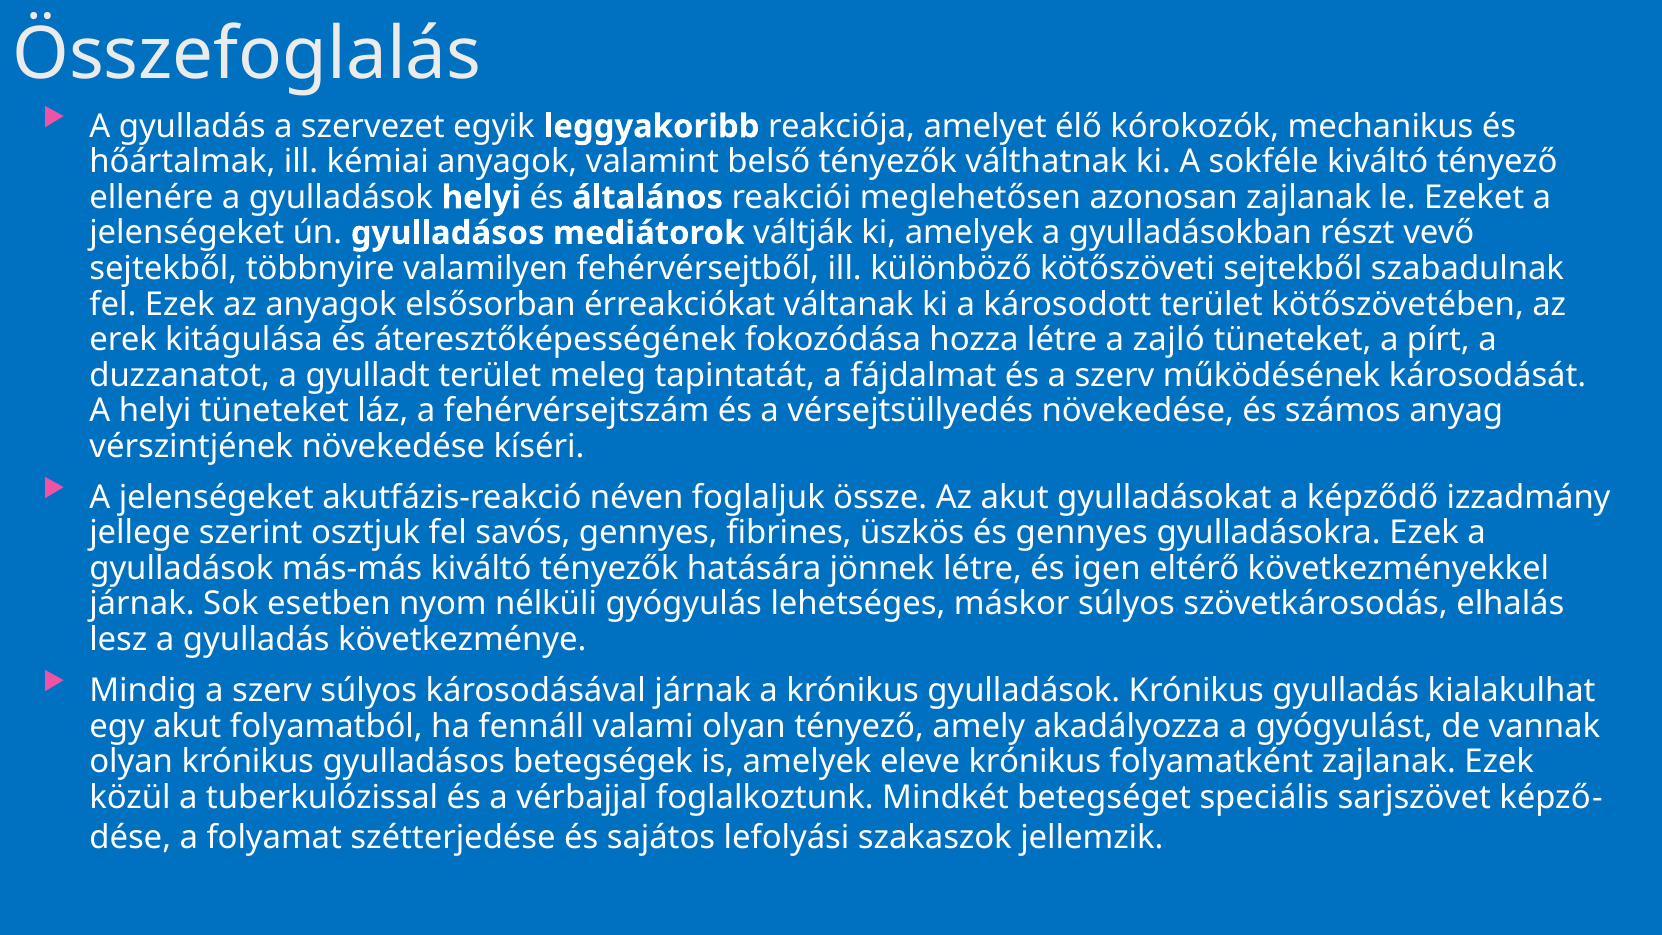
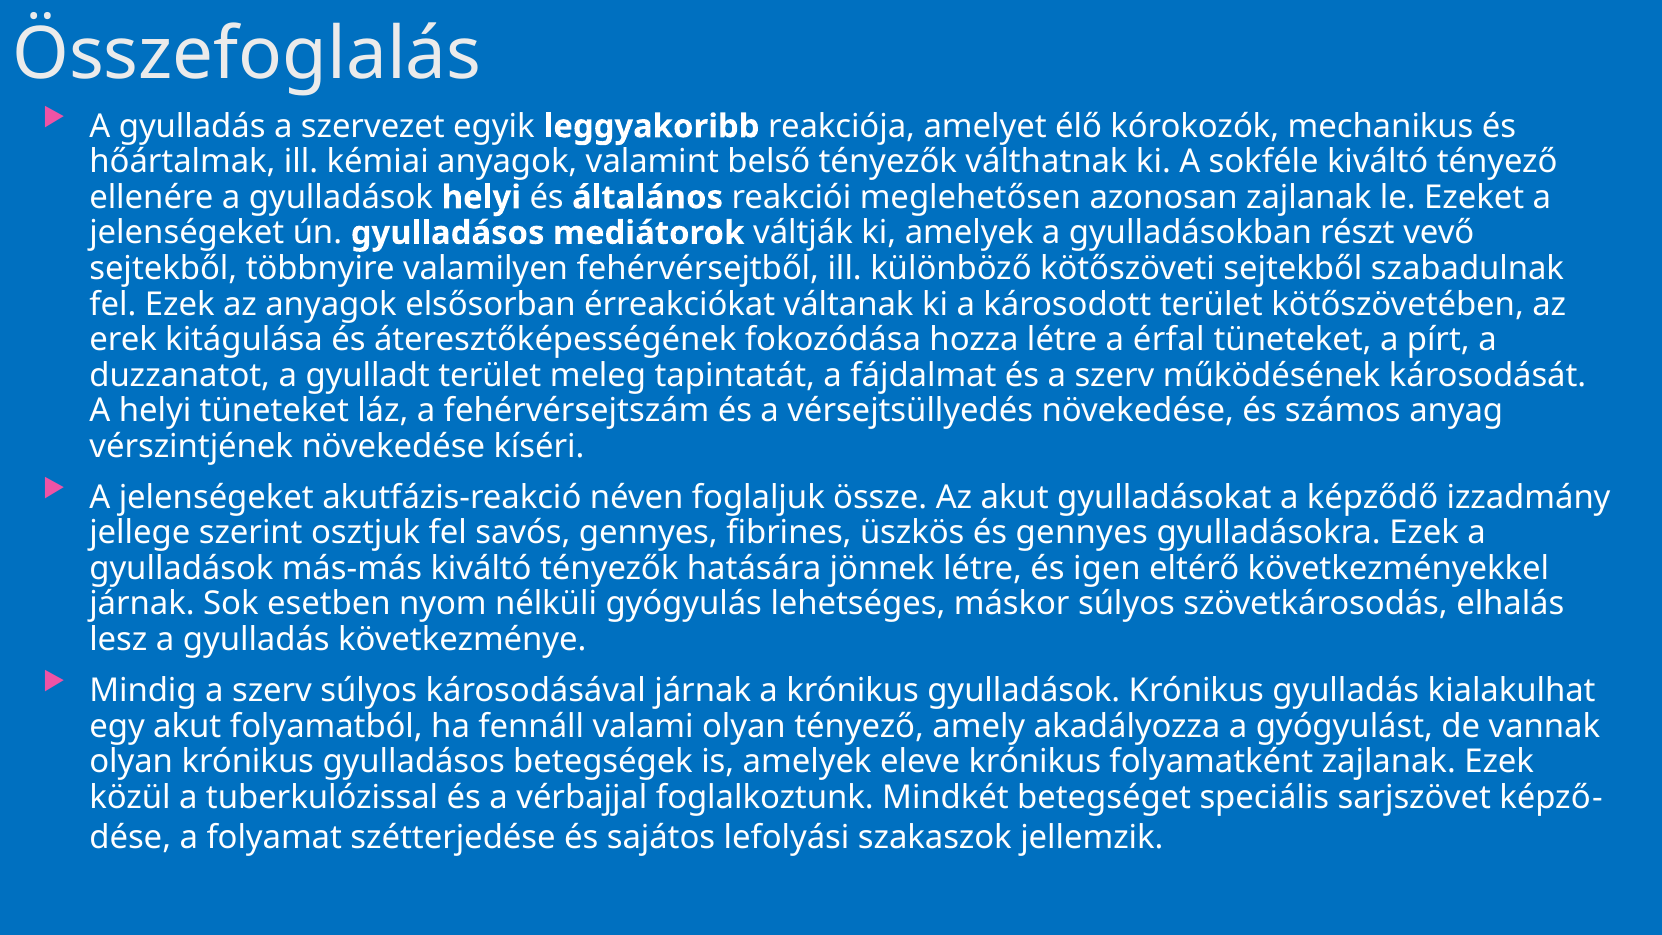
zajló: zajló -> érfal
